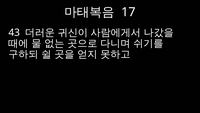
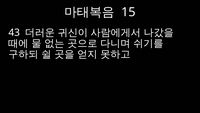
17: 17 -> 15
